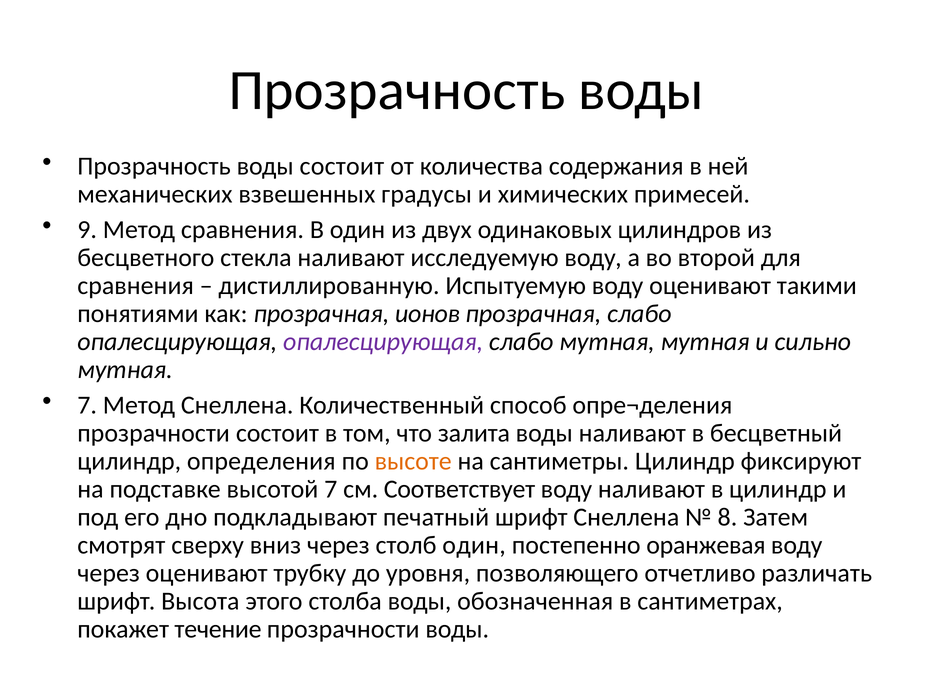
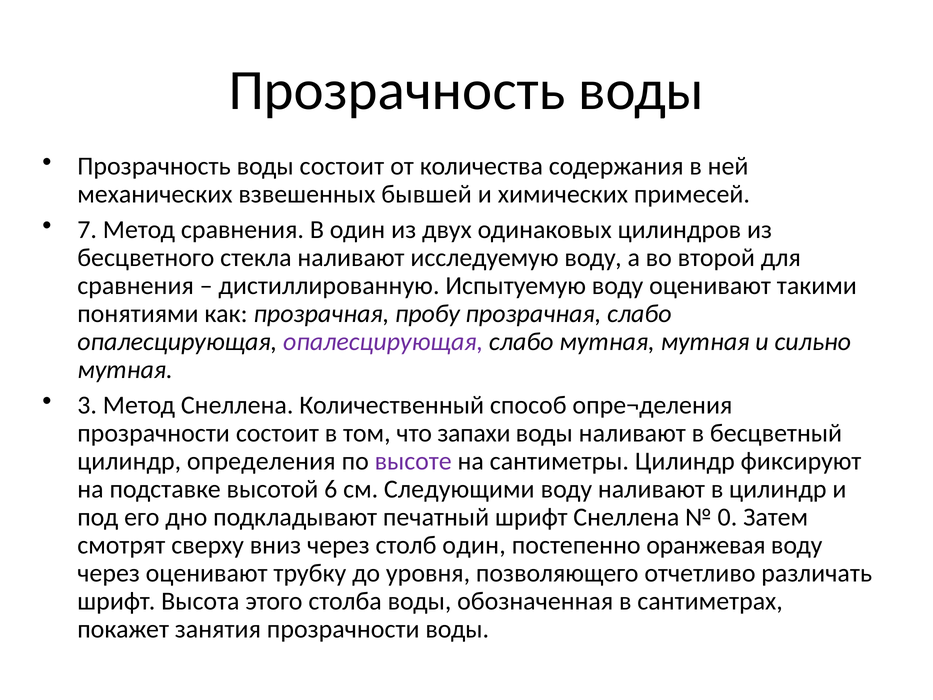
градусы: градусы -> бывшей
9: 9 -> 7
ионов: ионов -> пробу
7 at (87, 405): 7 -> 3
залита: залита -> запахи
высоте colour: orange -> purple
высотой 7: 7 -> 6
Соответствует: Соответствует -> Следующими
8: 8 -> 0
течение: течение -> занятия
